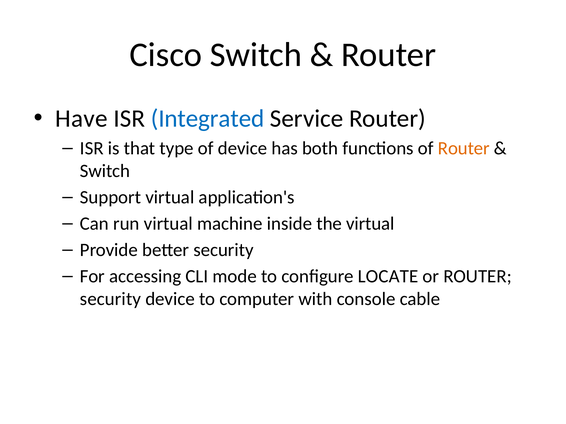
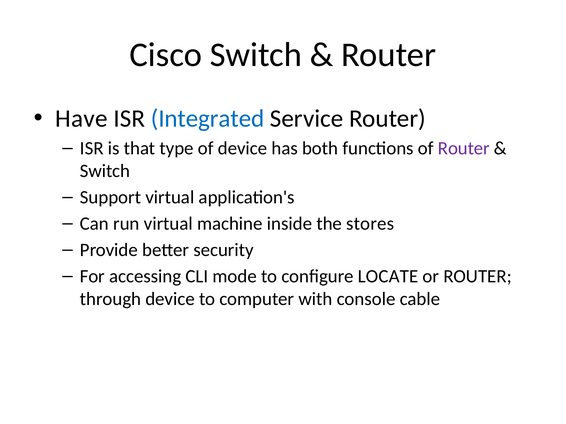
Router at (464, 148) colour: orange -> purple
the virtual: virtual -> stores
security at (110, 299): security -> through
